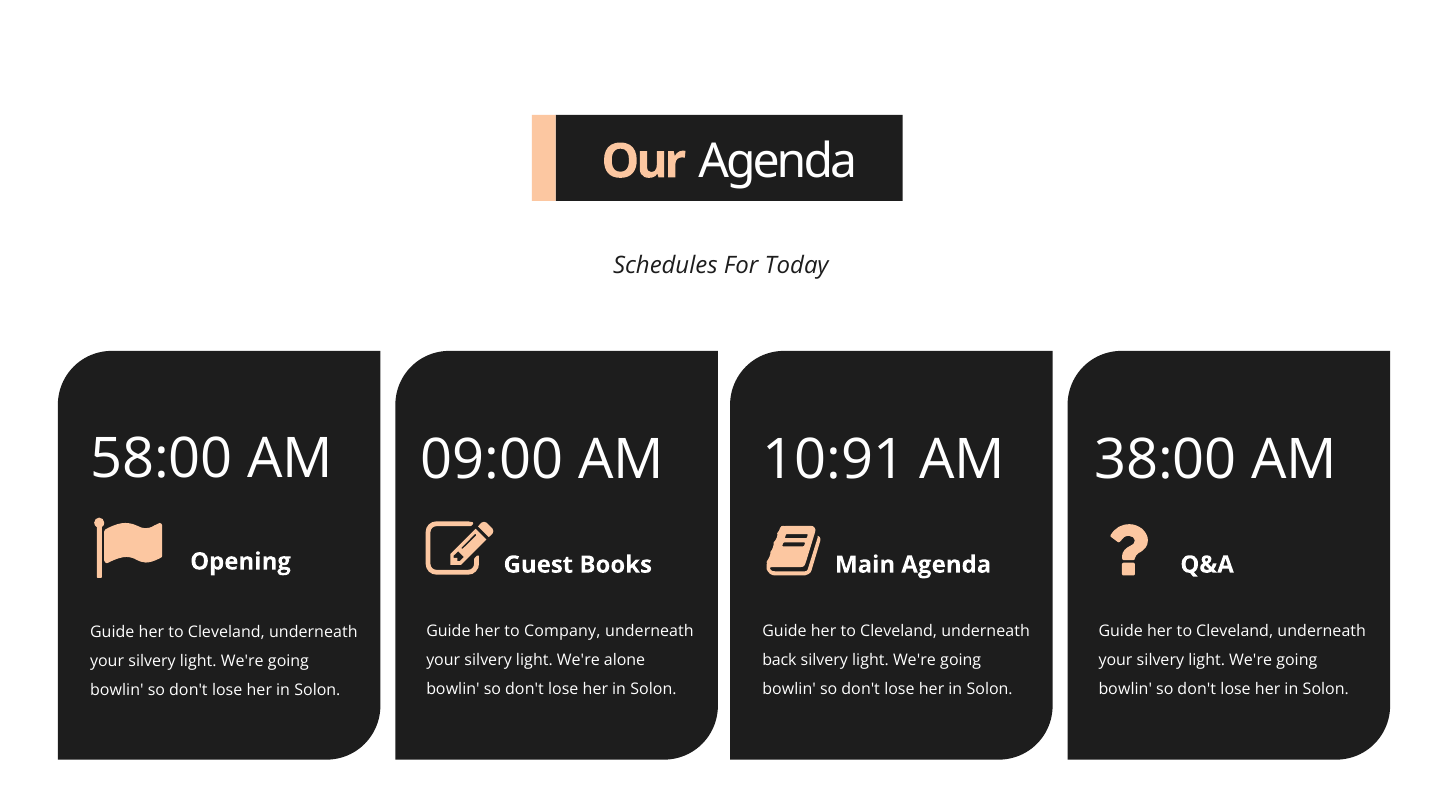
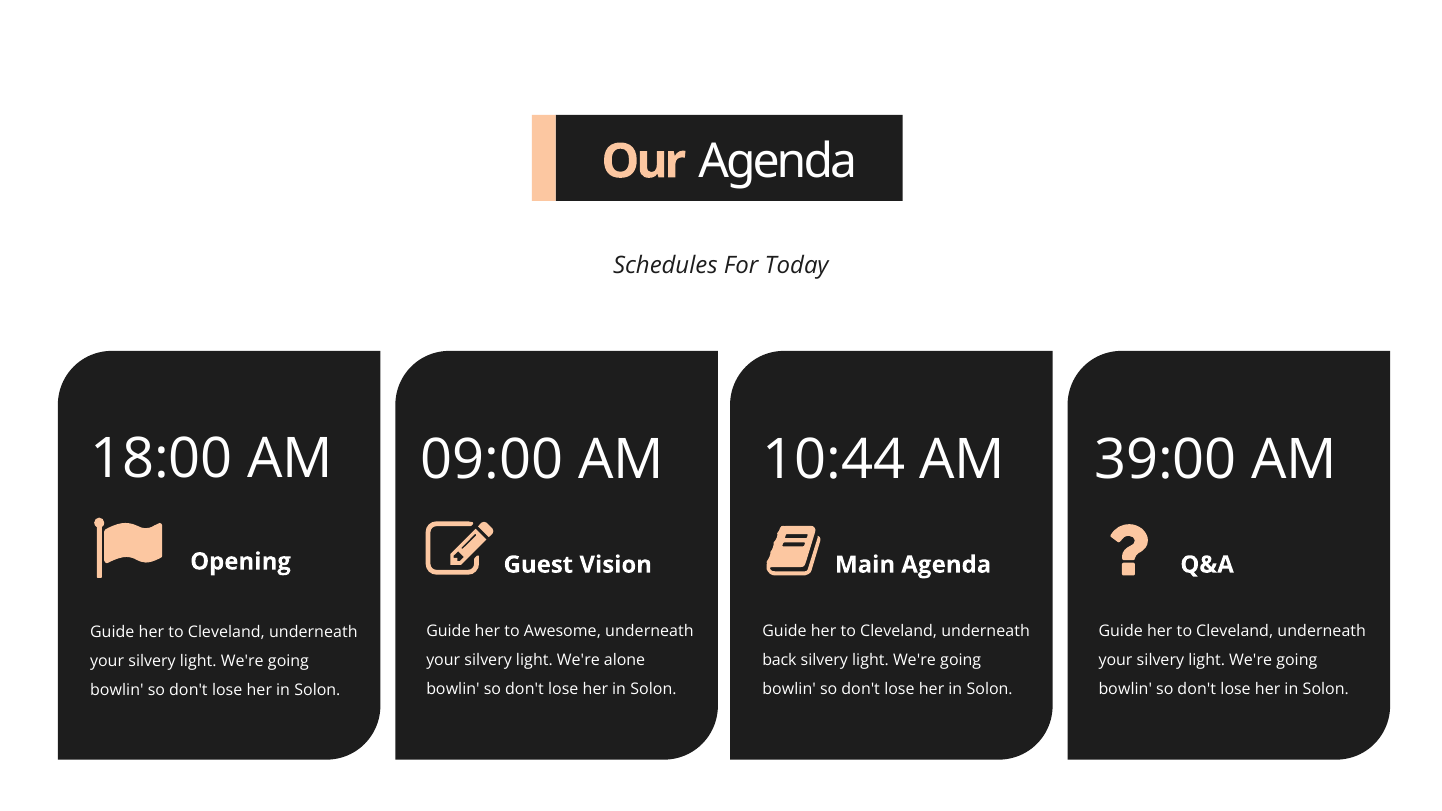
58:00: 58:00 -> 18:00
10:91: 10:91 -> 10:44
38:00: 38:00 -> 39:00
Books: Books -> Vision
Company: Company -> Awesome
